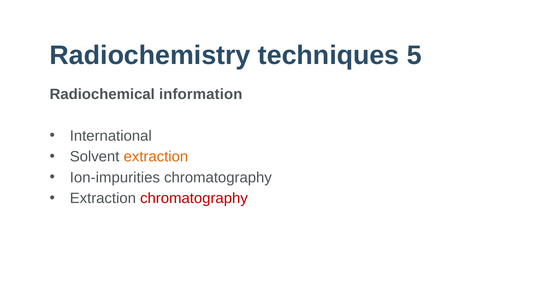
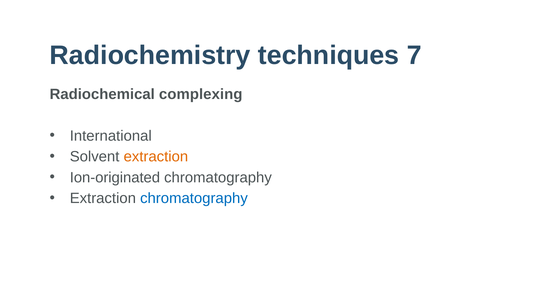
5: 5 -> 7
information: information -> complexing
Ion-impurities: Ion-impurities -> Ion-originated
chromatography at (194, 199) colour: red -> blue
